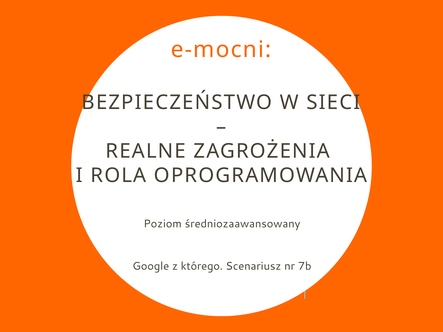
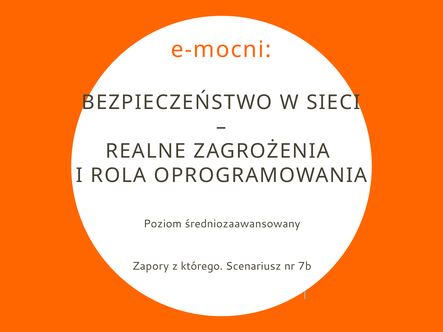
Google: Google -> Zapory
